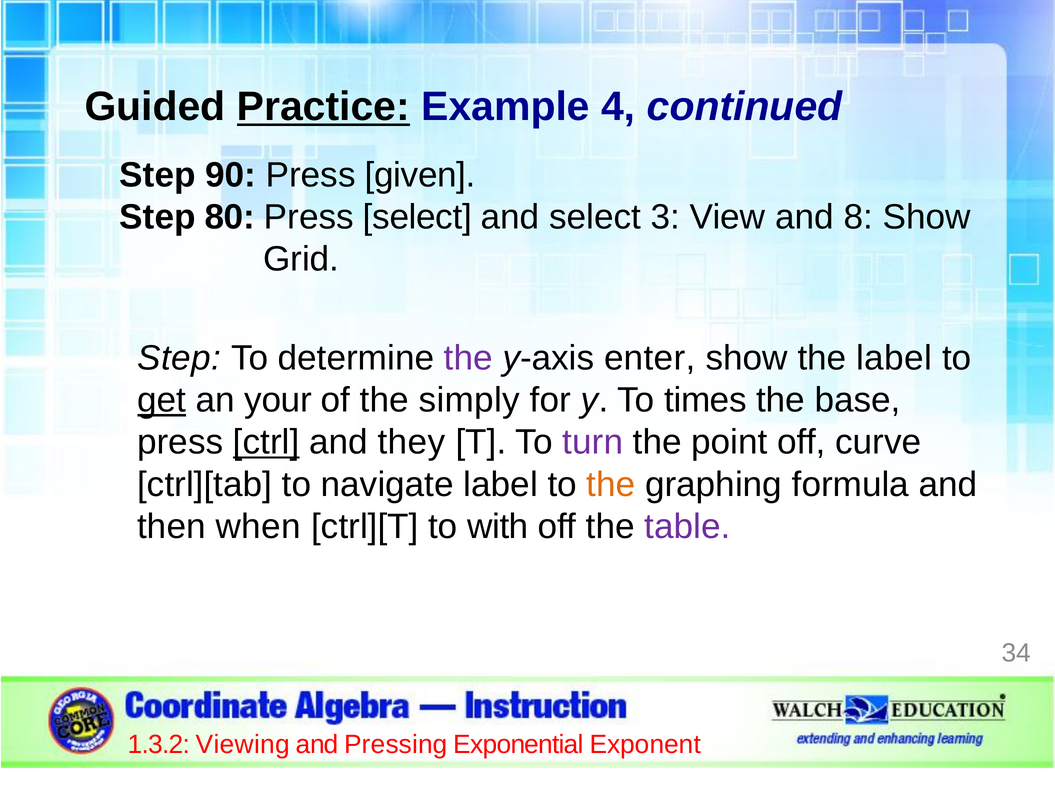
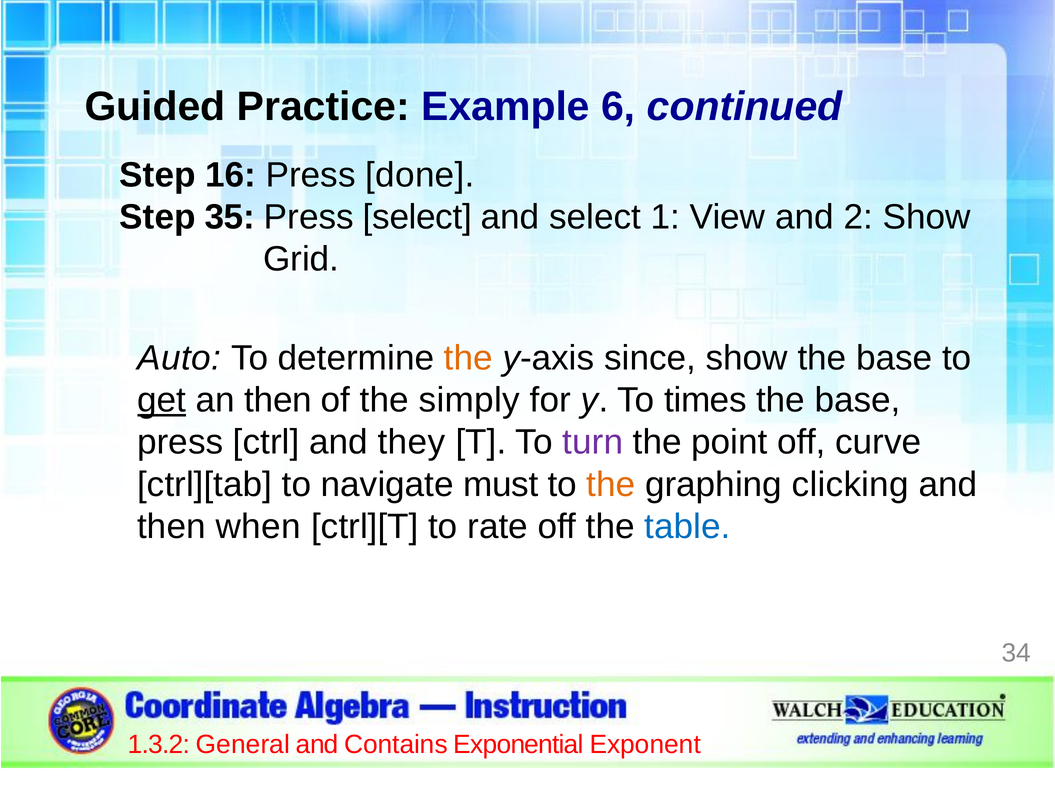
Practice underline: present -> none
4: 4 -> 6
90: 90 -> 16
given: given -> done
80: 80 -> 35
3: 3 -> 1
8: 8 -> 2
Step at (179, 358): Step -> Auto
the at (468, 358) colour: purple -> orange
enter: enter -> since
show the label: label -> base
an your: your -> then
ctrl underline: present -> none
navigate label: label -> must
formula: formula -> clicking
with: with -> rate
table colour: purple -> blue
Viewing: Viewing -> General
Pressing: Pressing -> Contains
